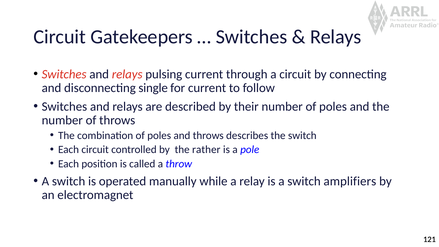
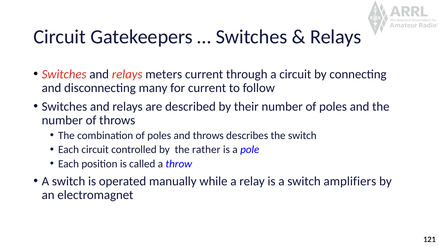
pulsing: pulsing -> meters
single: single -> many
